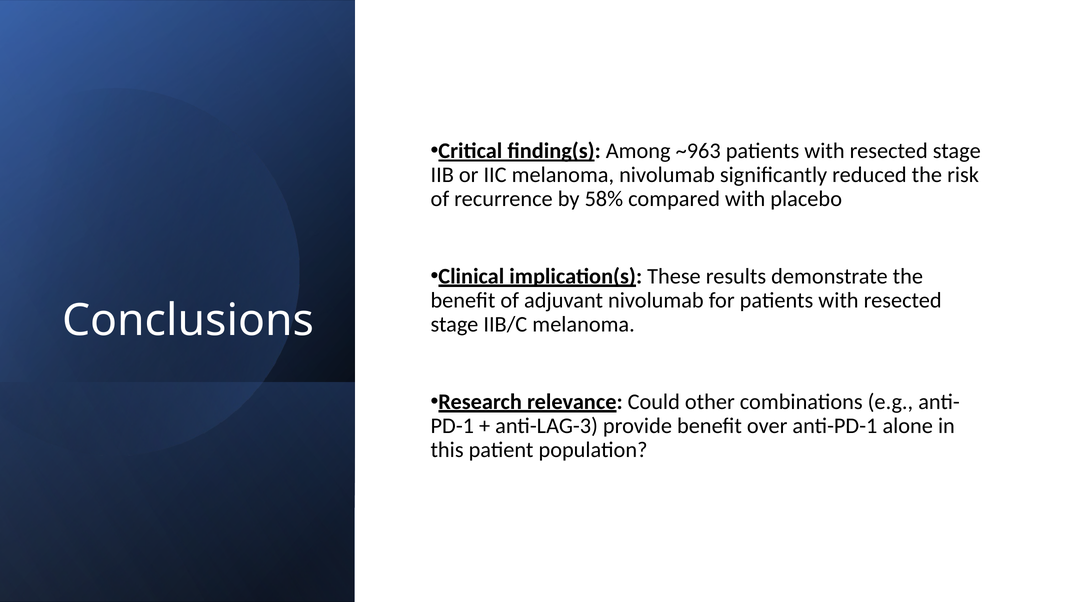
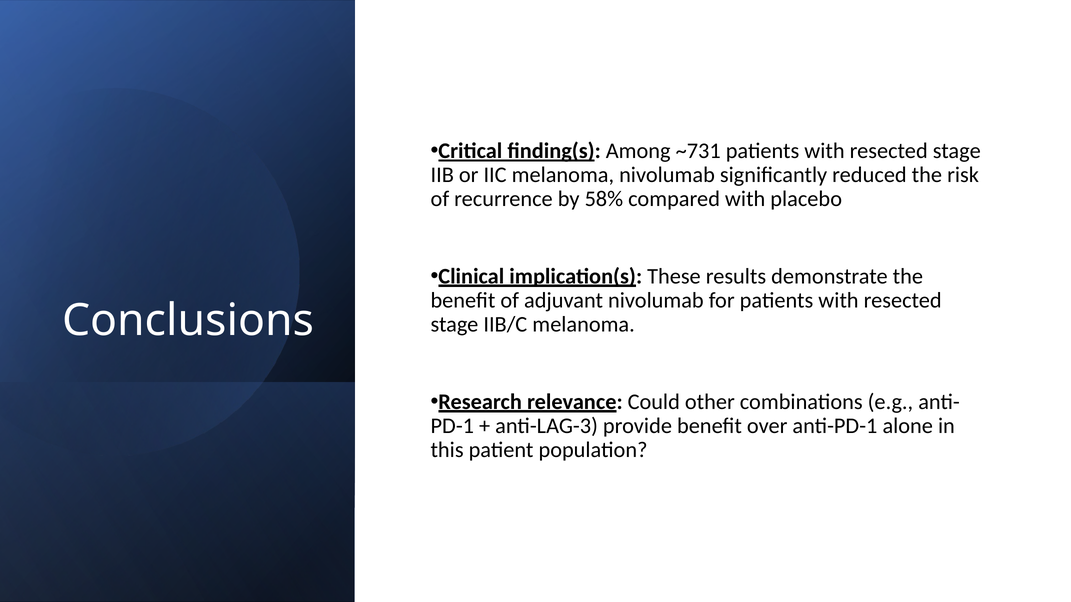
~963: ~963 -> ~731
